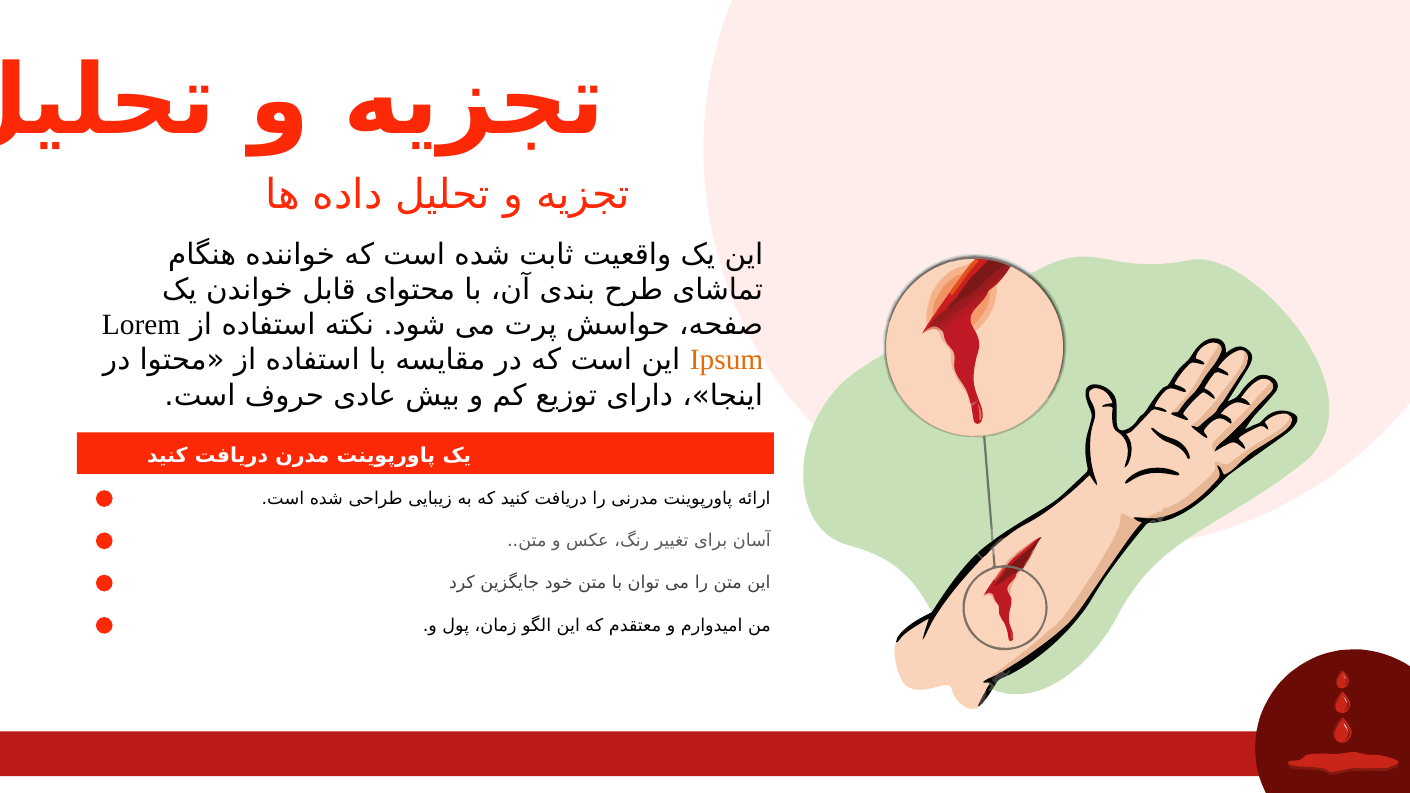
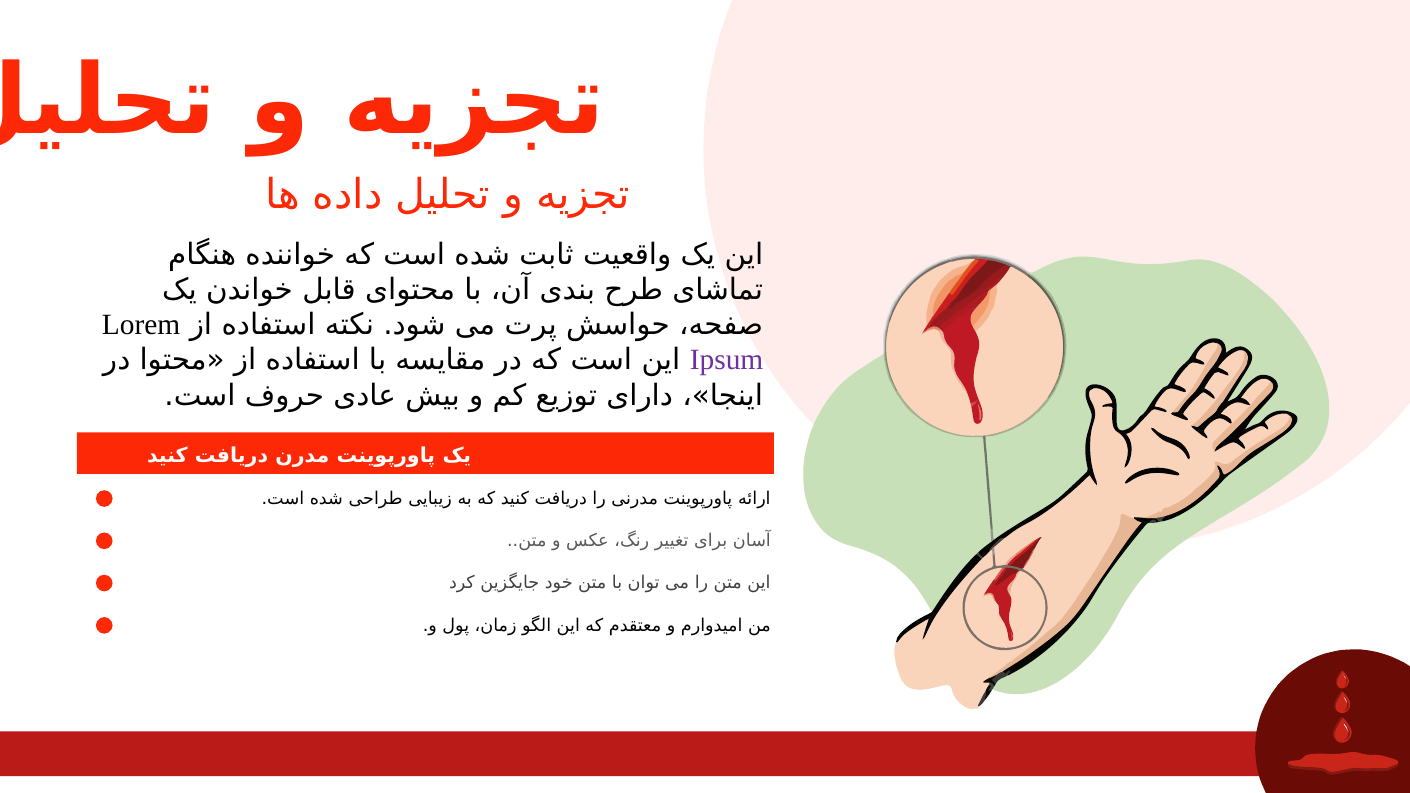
Ipsum colour: orange -> purple
